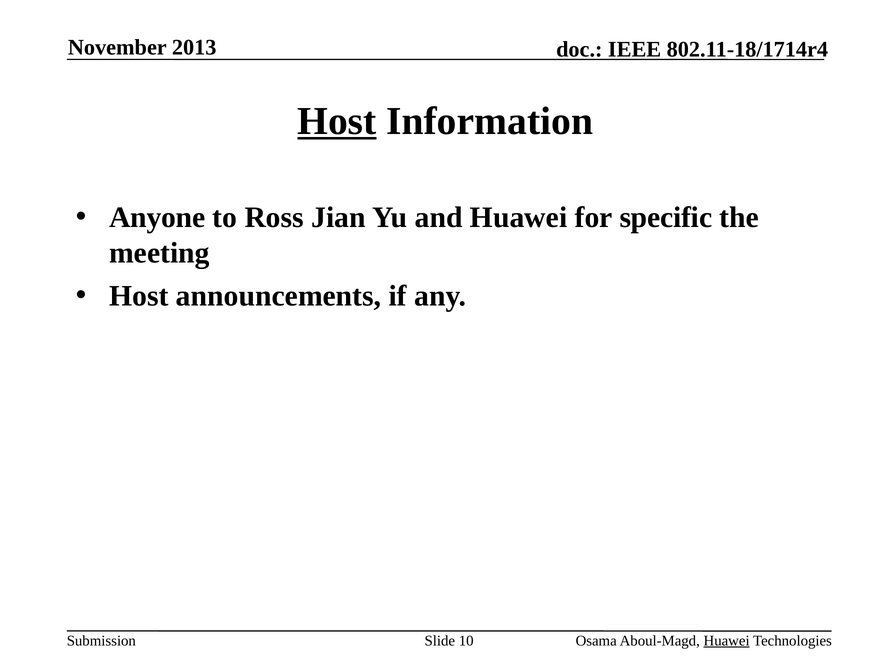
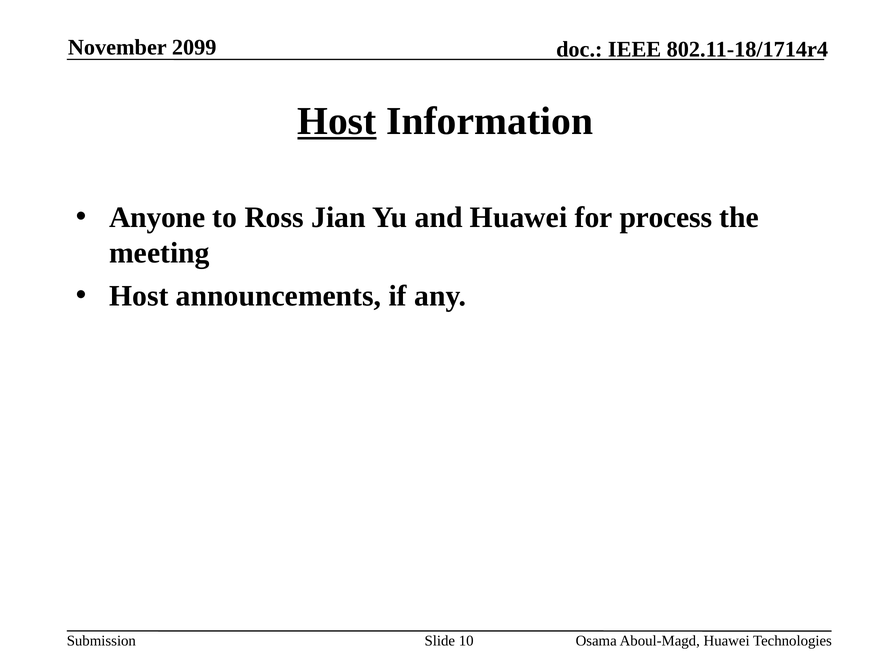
2013: 2013 -> 2099
specific: specific -> process
Huawei at (727, 641) underline: present -> none
